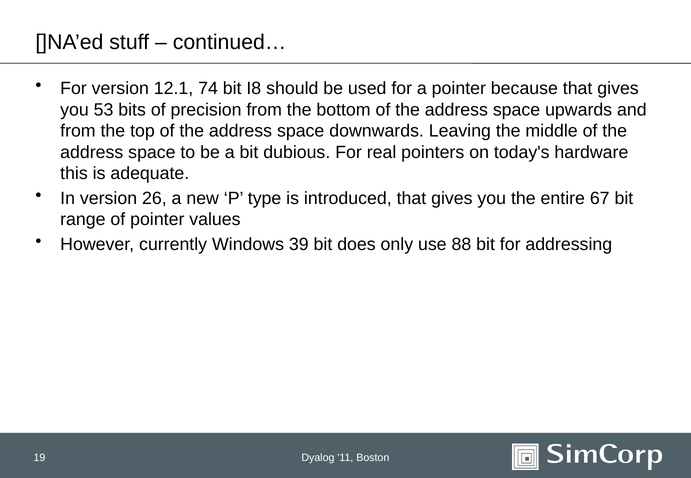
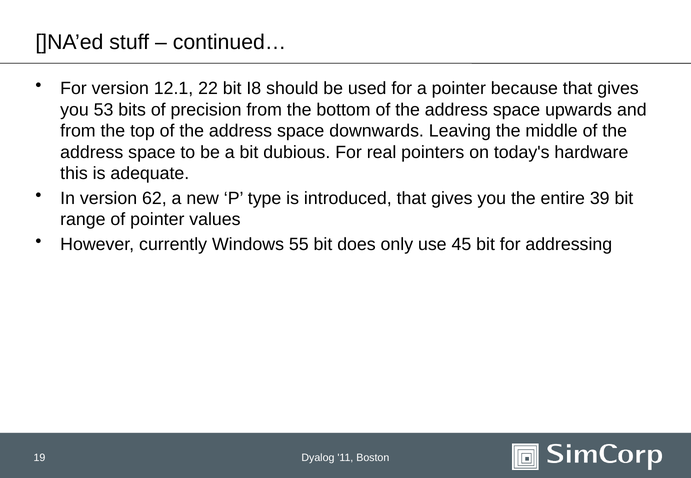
74: 74 -> 22
26: 26 -> 62
67: 67 -> 39
39: 39 -> 55
88: 88 -> 45
